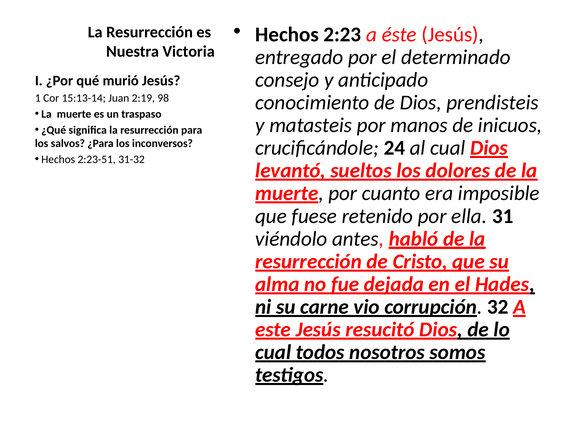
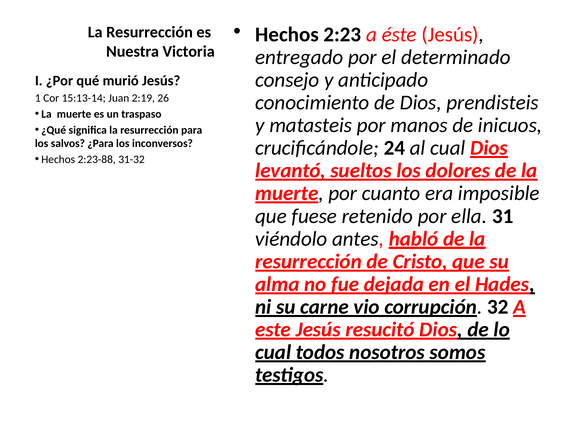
98: 98 -> 26
2:23-51: 2:23-51 -> 2:23-88
